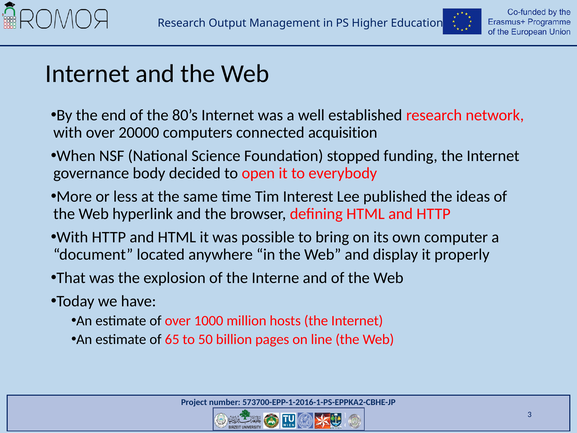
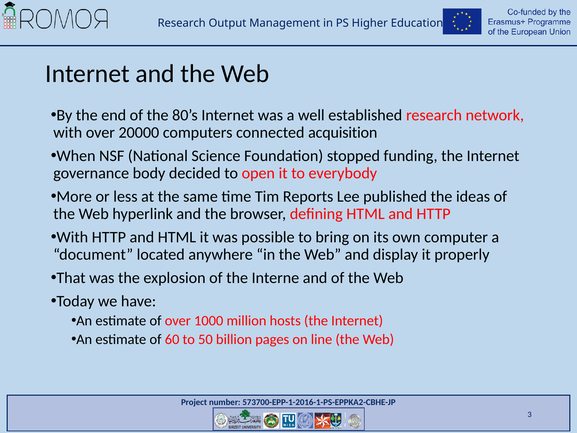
Interest: Interest -> Reports
65: 65 -> 60
